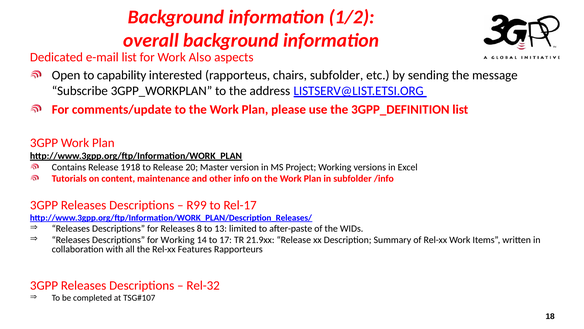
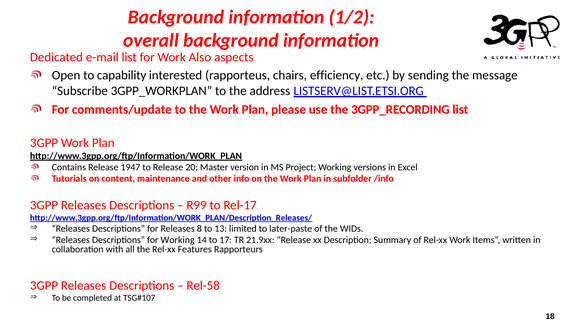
chairs subfolder: subfolder -> efficiency
3GPP_DEFINITION: 3GPP_DEFINITION -> 3GPP_RECORDING
1918: 1918 -> 1947
after-paste: after-paste -> later-paste
Rel-32: Rel-32 -> Rel-58
